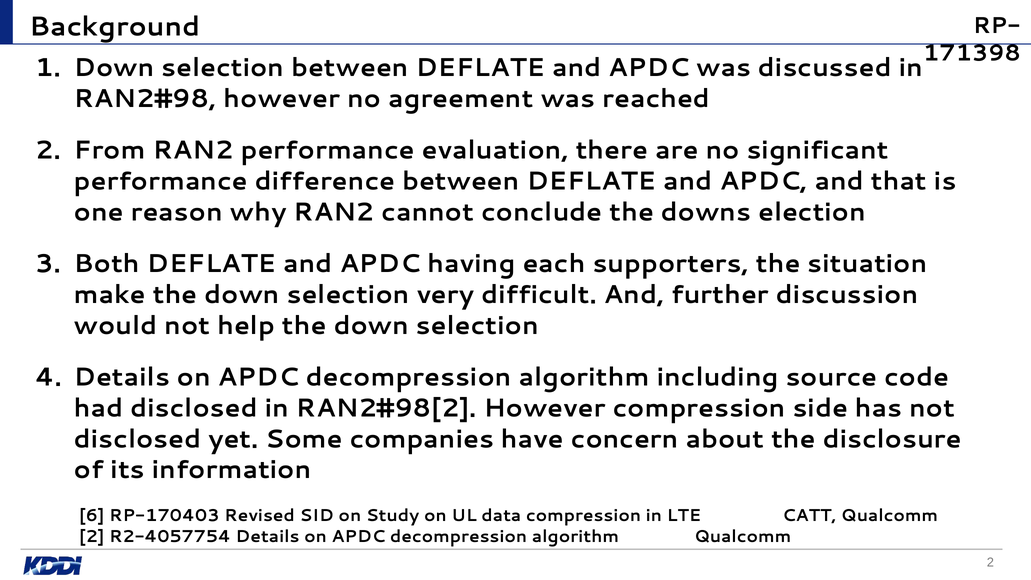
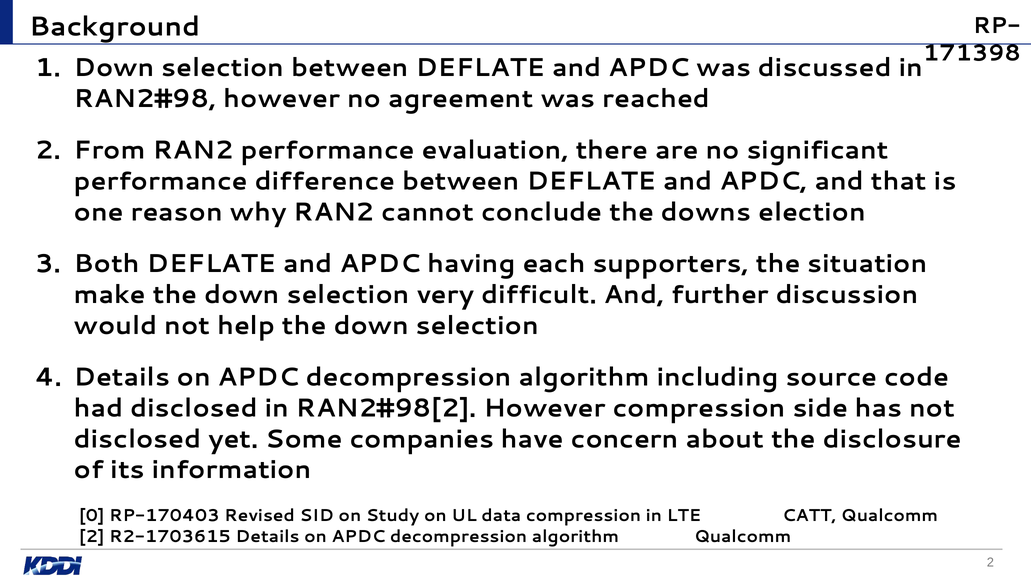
6: 6 -> 0
R2-4057754: R2-4057754 -> R2-1703615
